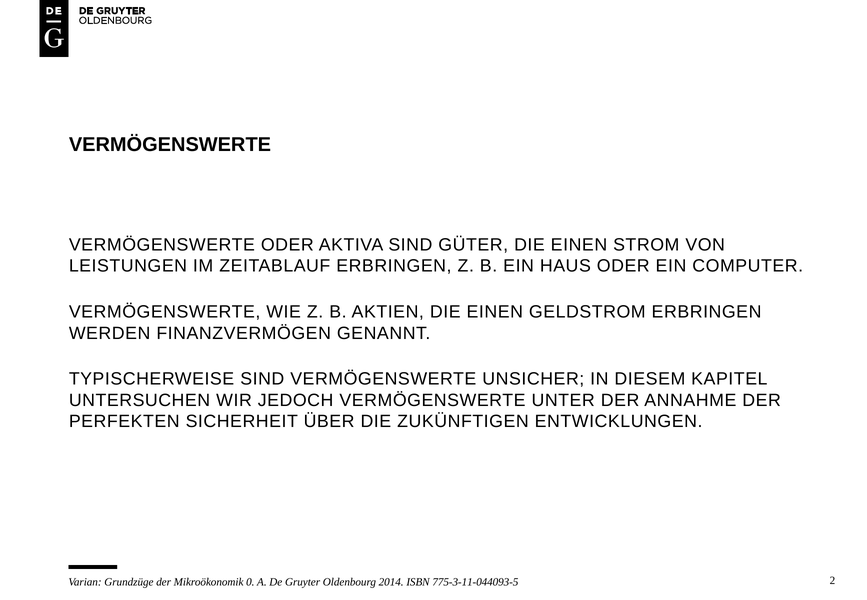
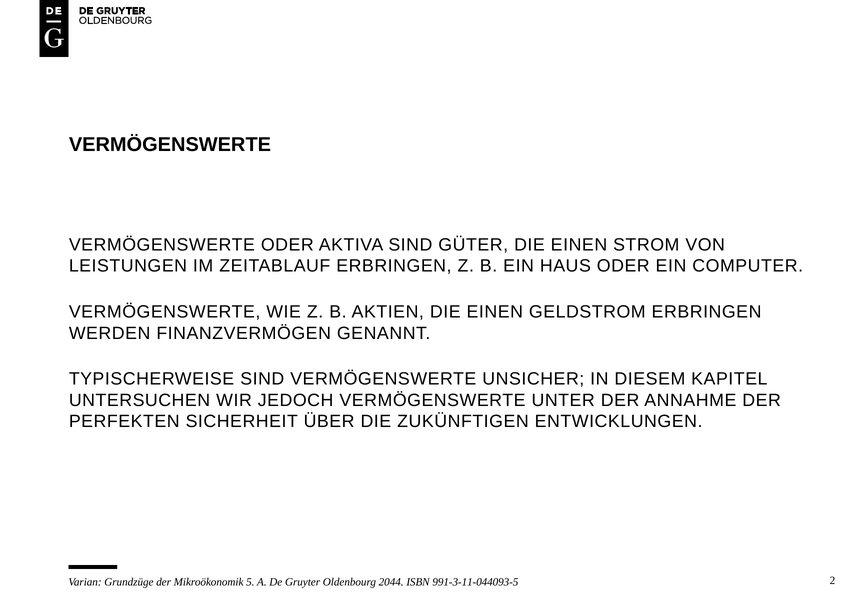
0: 0 -> 5
2014: 2014 -> 2044
775-3-11-044093-5: 775-3-11-044093-5 -> 991-3-11-044093-5
